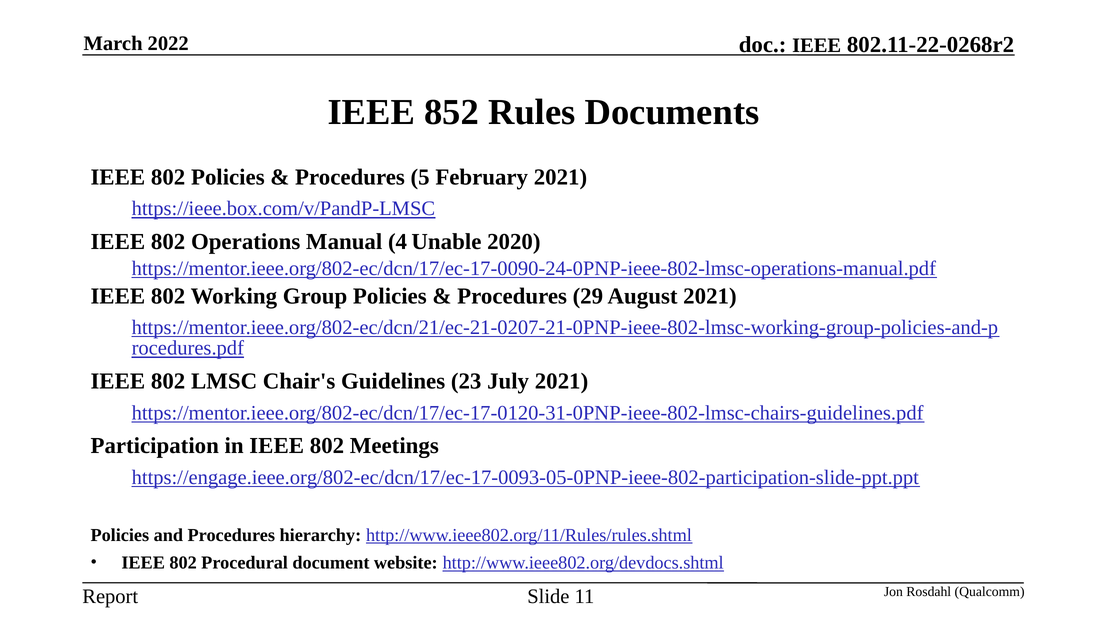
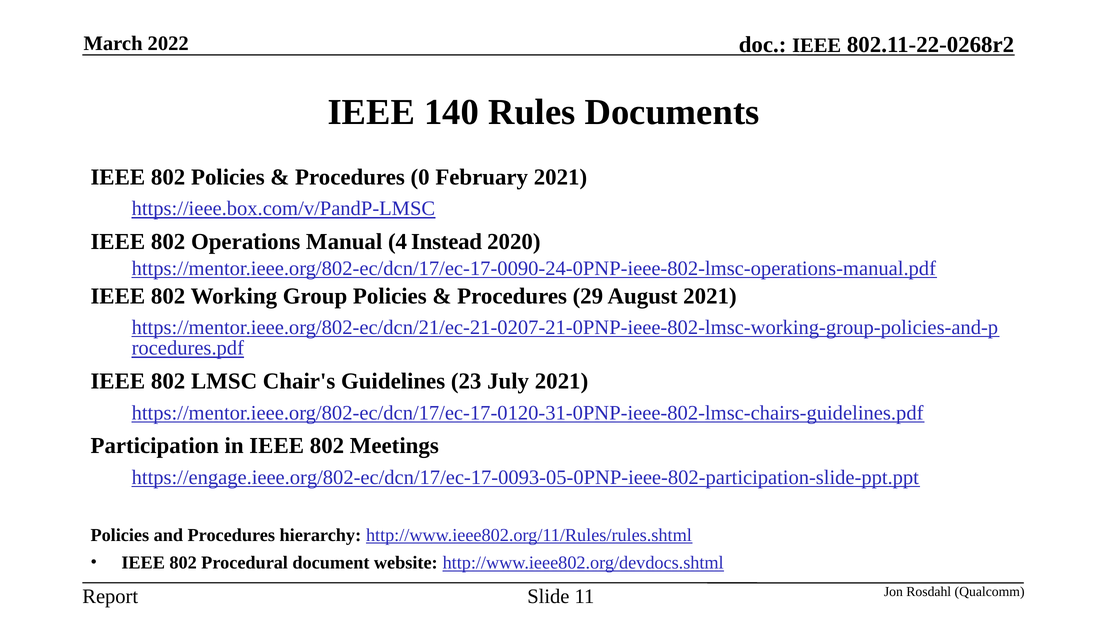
852: 852 -> 140
5: 5 -> 0
Unable: Unable -> Instead
